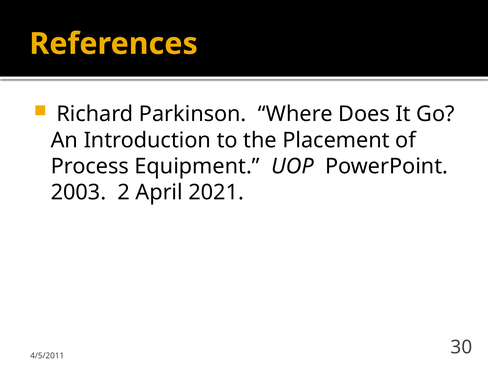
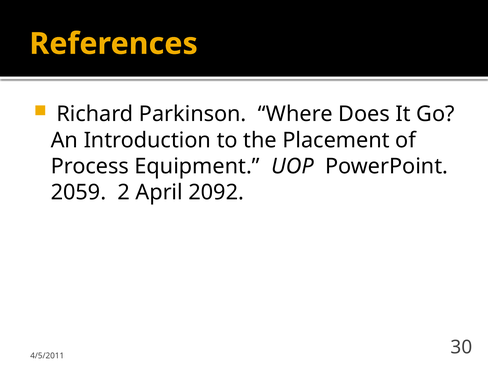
2003: 2003 -> 2059
2021: 2021 -> 2092
